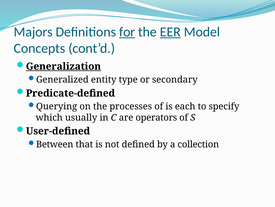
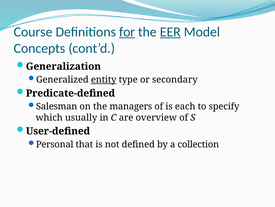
Majors: Majors -> Course
Generalization underline: present -> none
entity underline: none -> present
Querying: Querying -> Salesman
processes: processes -> managers
operators: operators -> overview
Between: Between -> Personal
